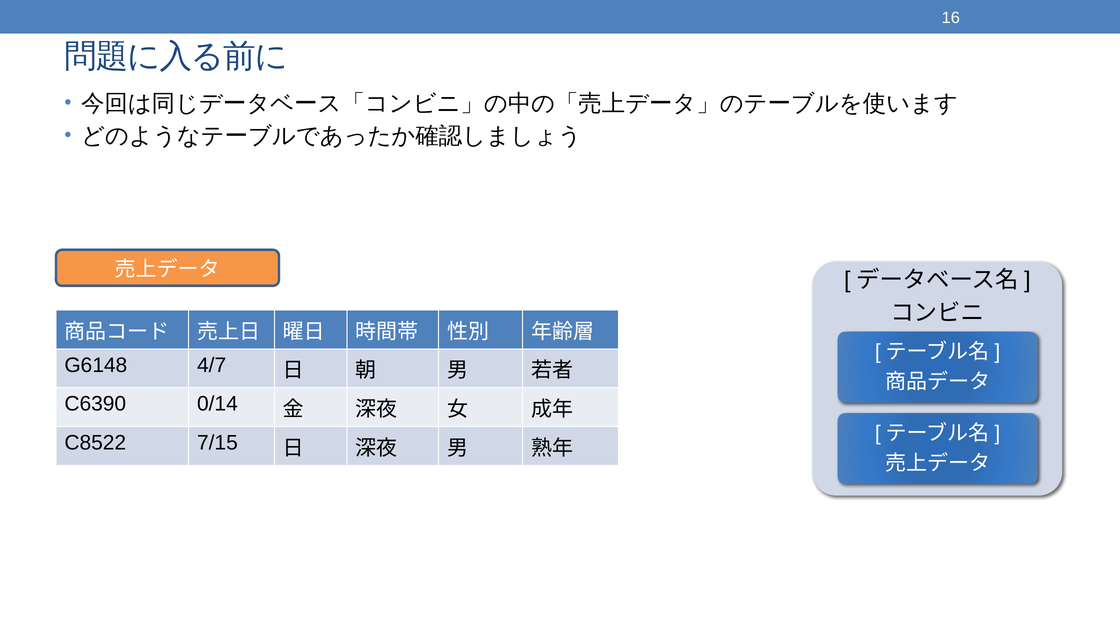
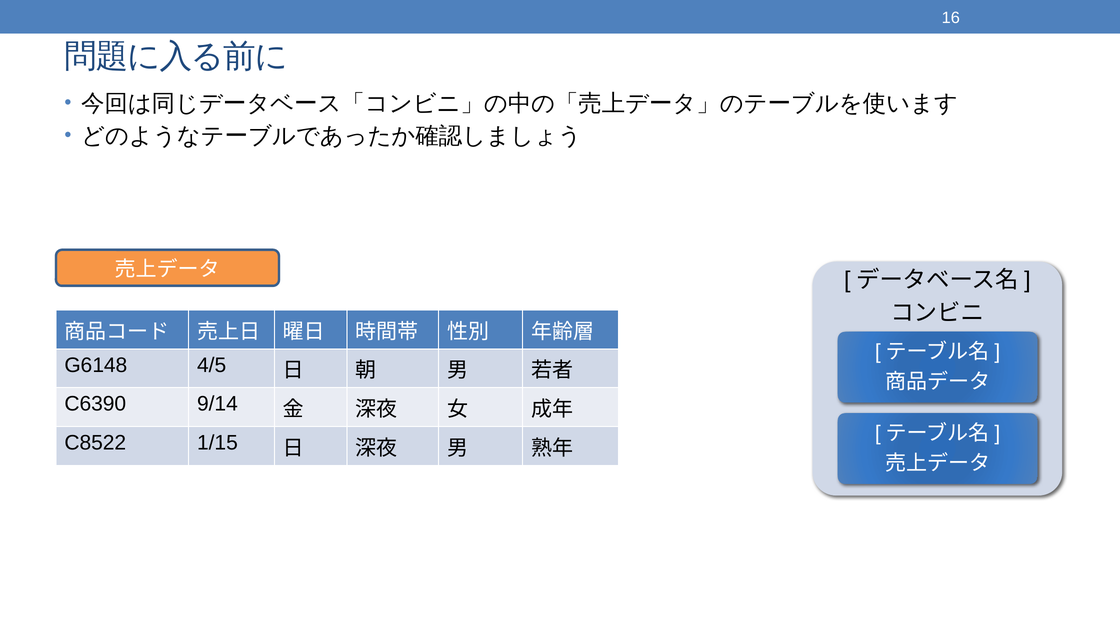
4/7: 4/7 -> 4/5
0/14: 0/14 -> 9/14
7/15: 7/15 -> 1/15
